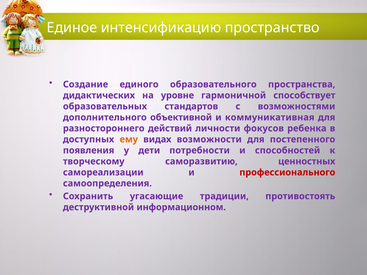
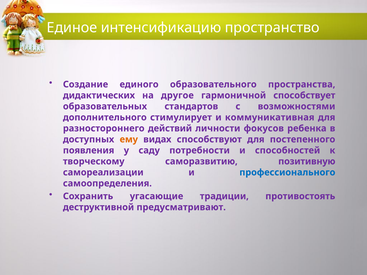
уровне: уровне -> другое
объективной: объективной -> стимулирует
возможности: возможности -> способствуют
дети: дети -> саду
ценностных: ценностных -> позитивную
профессионального colour: red -> blue
информационном: информационном -> предусматривают
